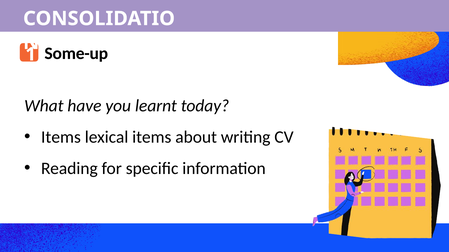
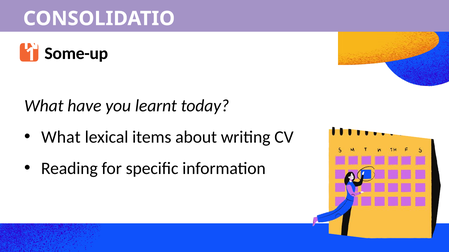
Items at (61, 137): Items -> What
